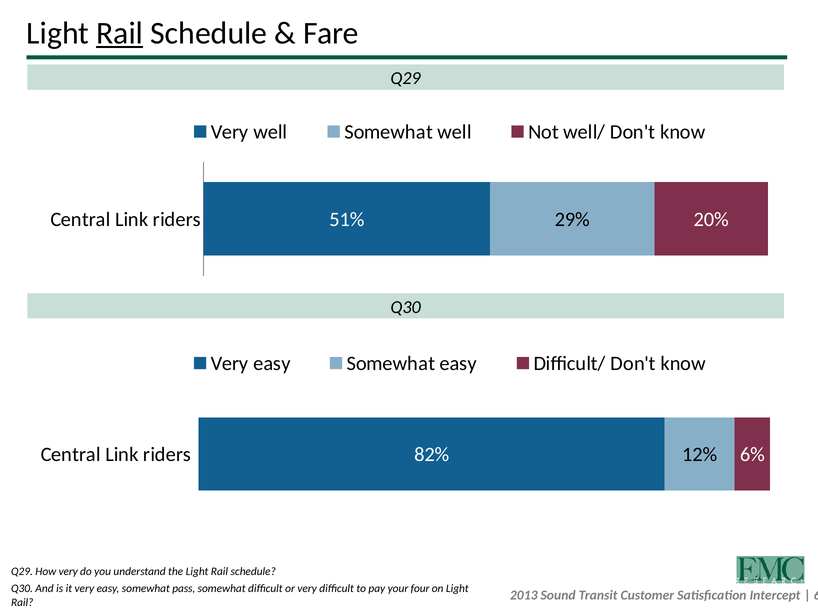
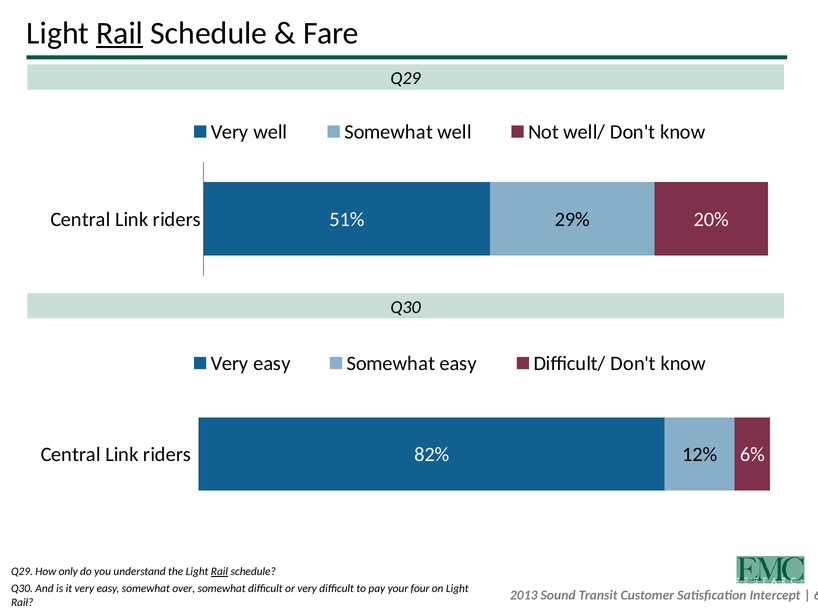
How very: very -> only
Rail at (219, 572) underline: none -> present
pass: pass -> over
